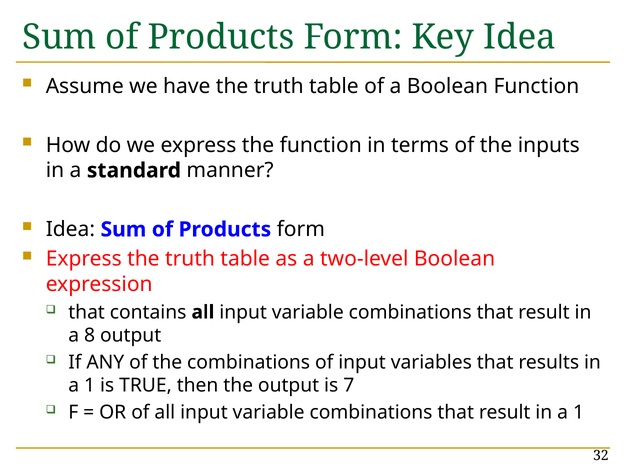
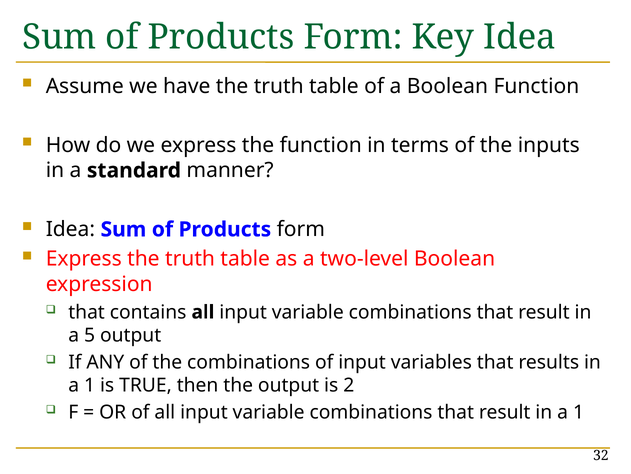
8: 8 -> 5
7: 7 -> 2
